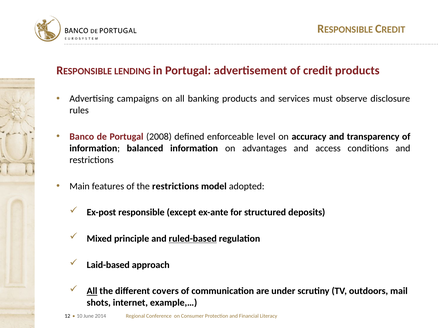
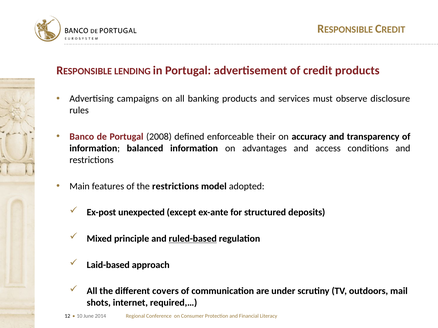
level: level -> their
responsible: responsible -> unexpected
All at (92, 292) underline: present -> none
example,…: example,… -> required,…
